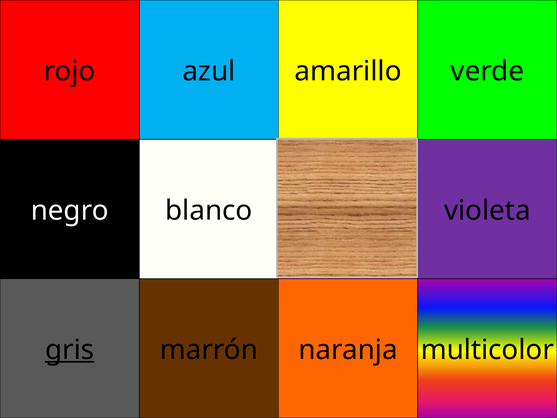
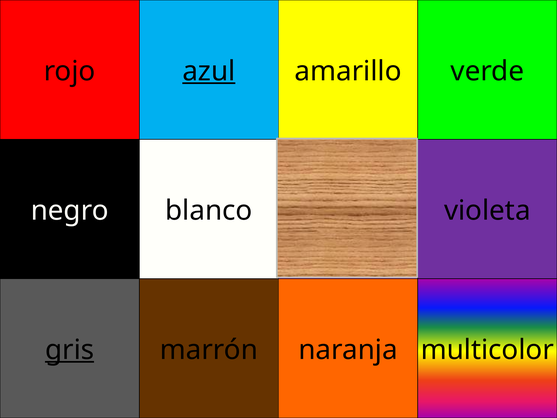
azul underline: none -> present
